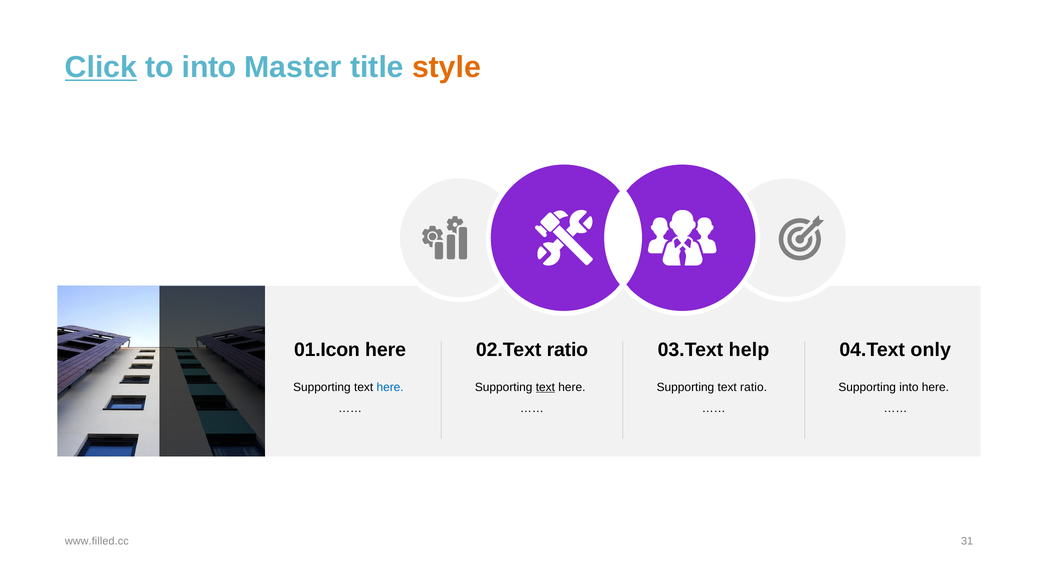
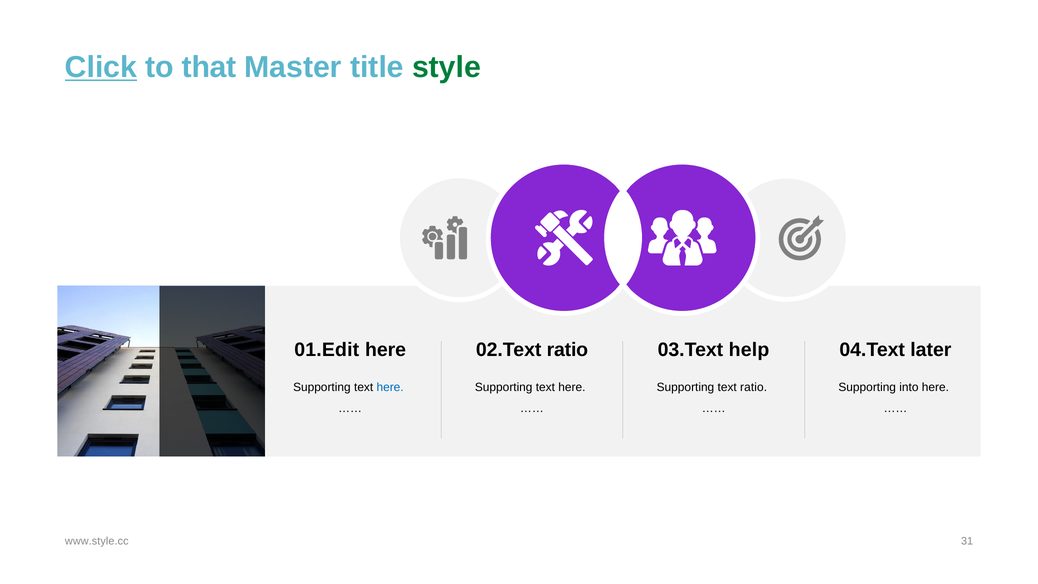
to into: into -> that
style colour: orange -> green
01.Icon: 01.Icon -> 01.Edit
only: only -> later
text at (545, 387) underline: present -> none
www.filled.cc: www.filled.cc -> www.style.cc
